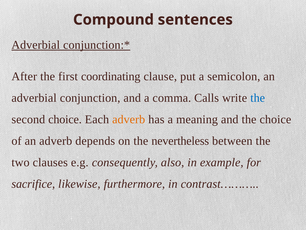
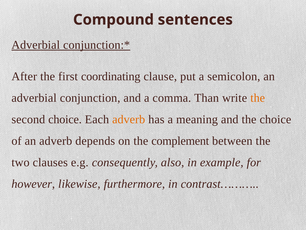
Calls: Calls -> Than
the at (258, 98) colour: blue -> orange
nevertheless: nevertheless -> complement
sacrifice: sacrifice -> however
